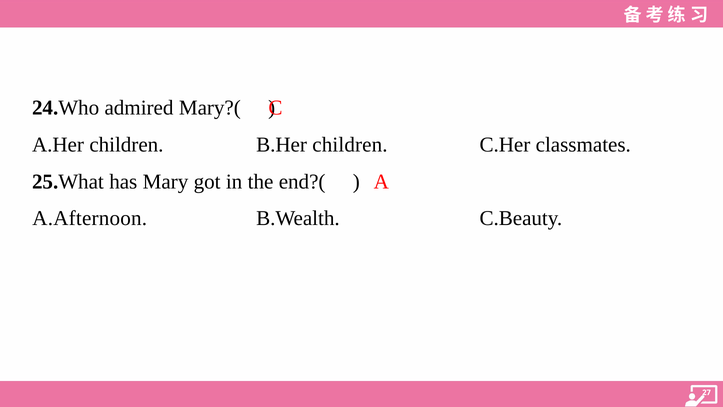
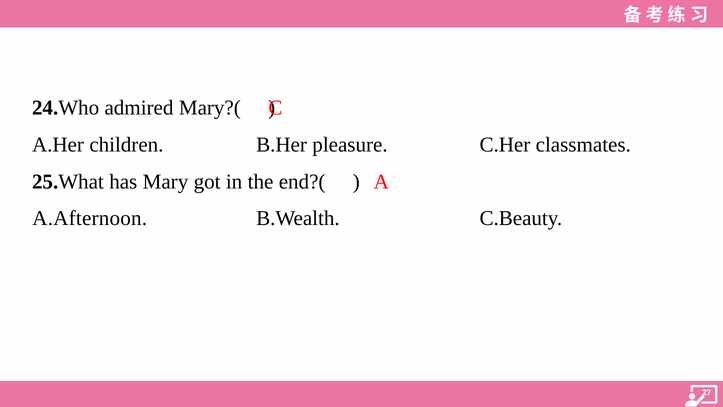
B.Her children: children -> pleasure
